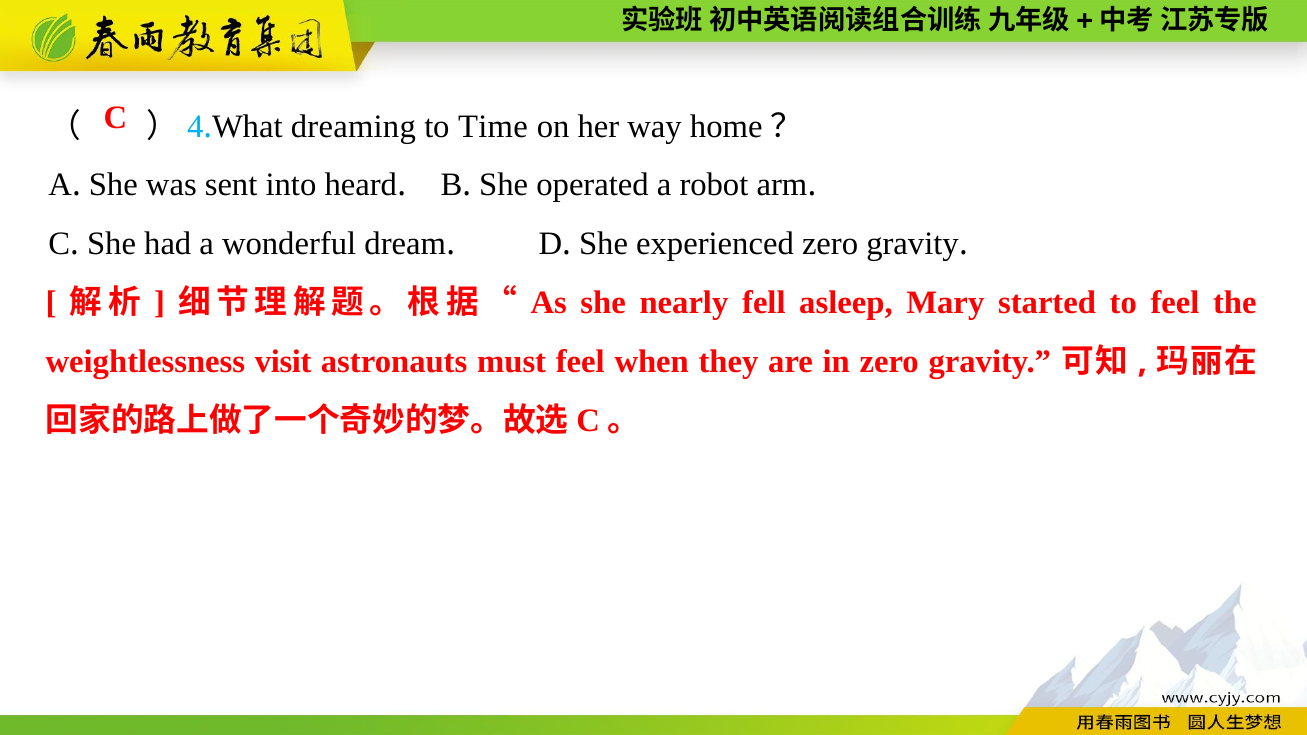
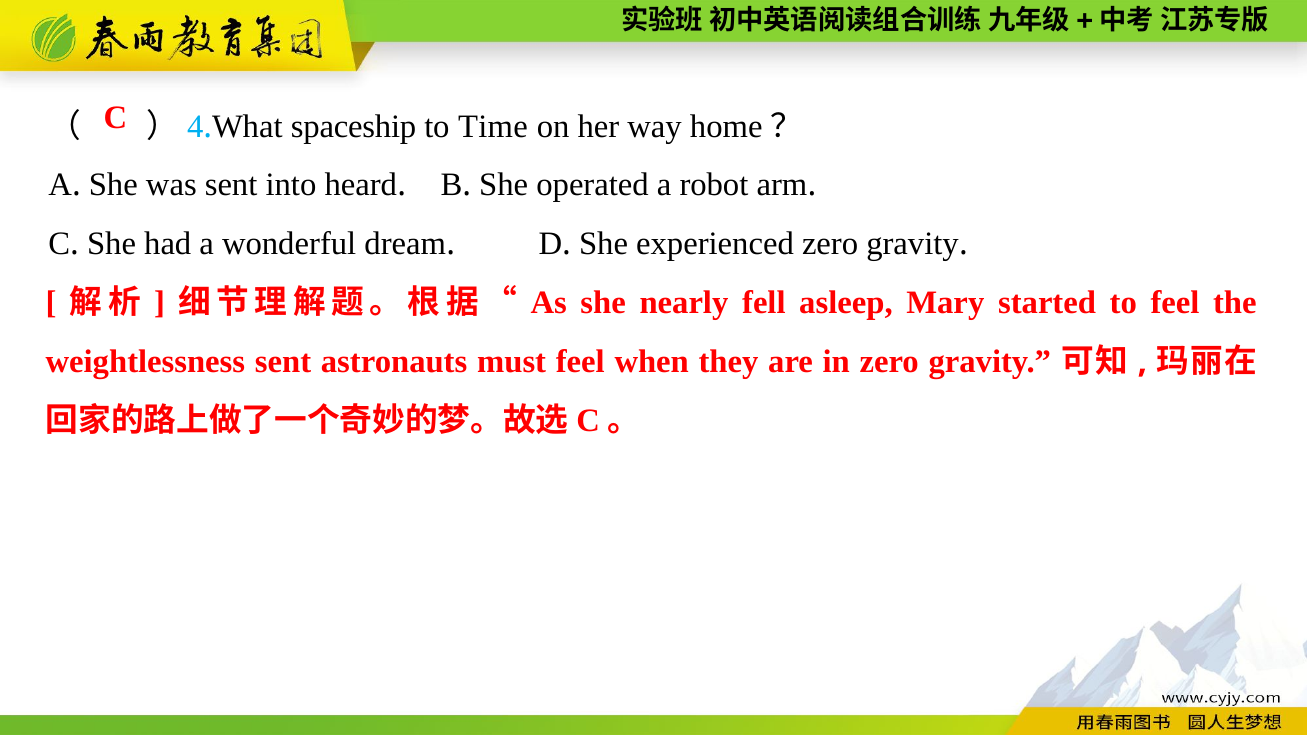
dreaming: dreaming -> spaceship
weightlessness visit: visit -> sent
